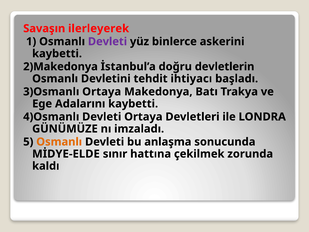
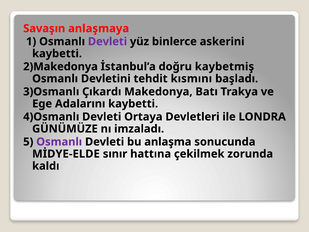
ilerleyerek: ilerleyerek -> anlaşmaya
devletlerin: devletlerin -> kaybetmiş
ihtiyacı: ihtiyacı -> kısmını
3)Osmanlı Ortaya: Ortaya -> Çıkardı
Osmanlı at (59, 142) colour: orange -> purple
